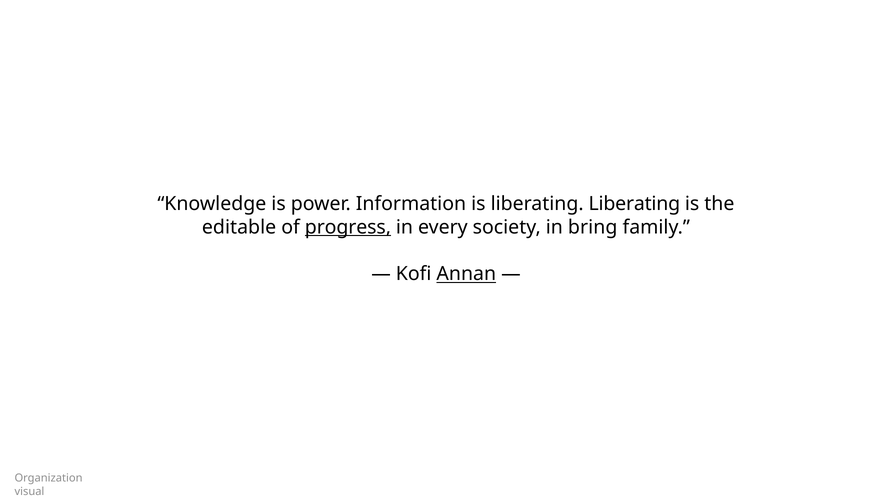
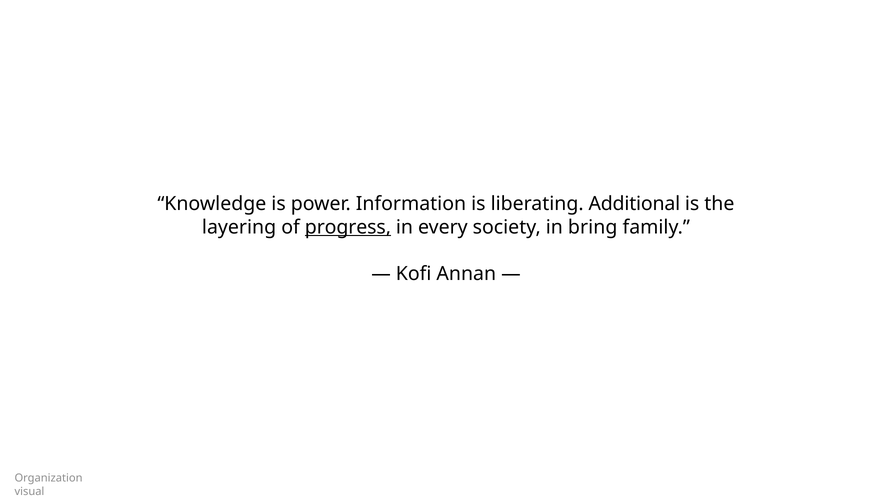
liberating Liberating: Liberating -> Additional
editable: editable -> layering
Annan underline: present -> none
